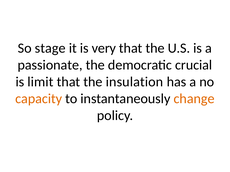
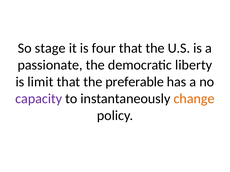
very: very -> four
crucial: crucial -> liberty
insulation: insulation -> preferable
capacity colour: orange -> purple
